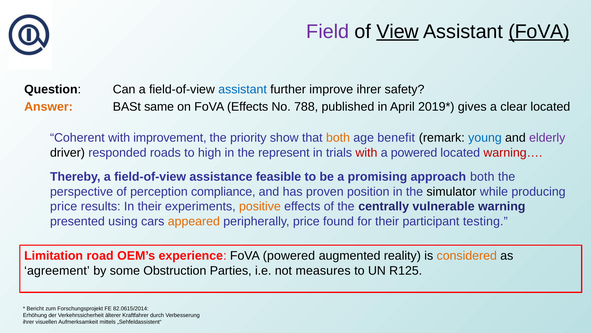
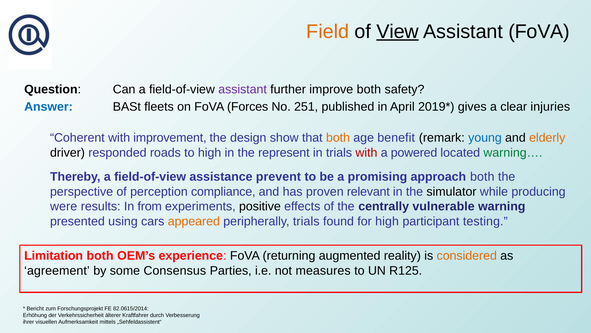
Field colour: purple -> orange
FoVA at (539, 32) underline: present -> none
assistant at (243, 89) colour: blue -> purple
improve ihrer: ihrer -> both
Answer colour: orange -> blue
same: same -> fleets
FoVA Effects: Effects -> Forces
788: 788 -> 251
clear located: located -> injuries
priority: priority -> design
elderly colour: purple -> orange
warning… colour: red -> green
feasible: feasible -> prevent
position: position -> relevant
price at (64, 206): price -> were
In their: their -> from
positive colour: orange -> black
peripherally price: price -> trials
for their: their -> high
Limitation road: road -> both
FoVA powered: powered -> returning
Obstruction: Obstruction -> Consensus
